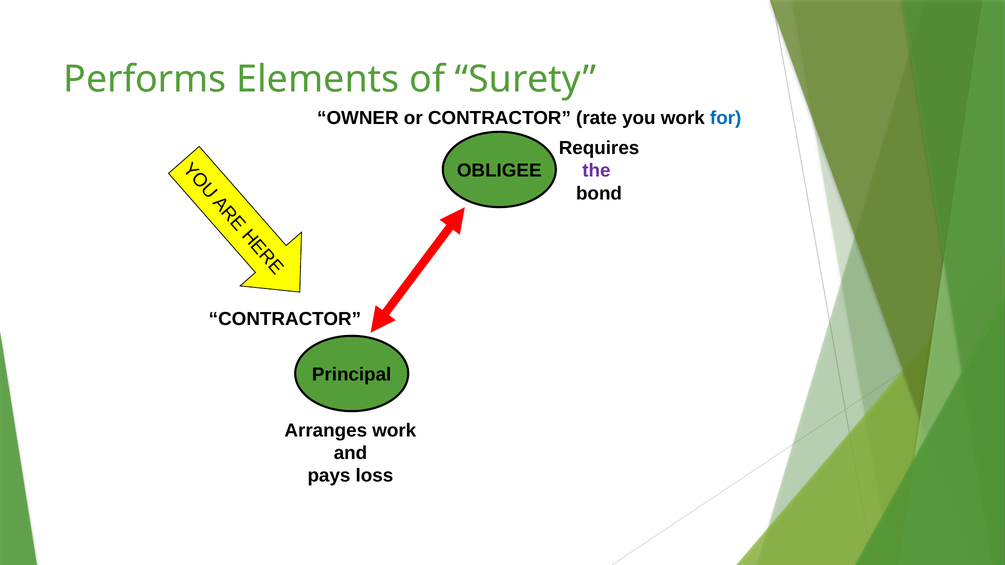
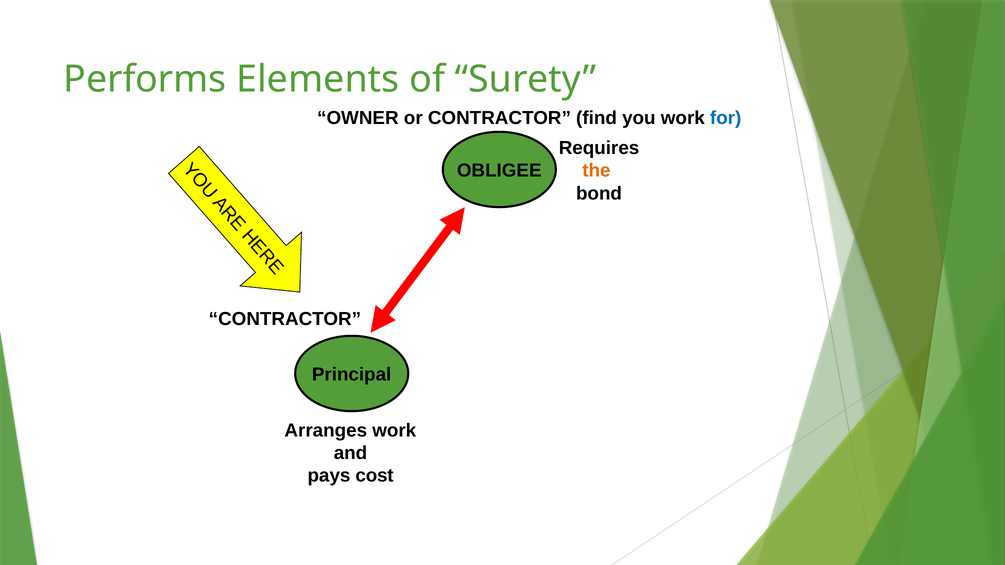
rate: rate -> find
the colour: purple -> orange
loss: loss -> cost
